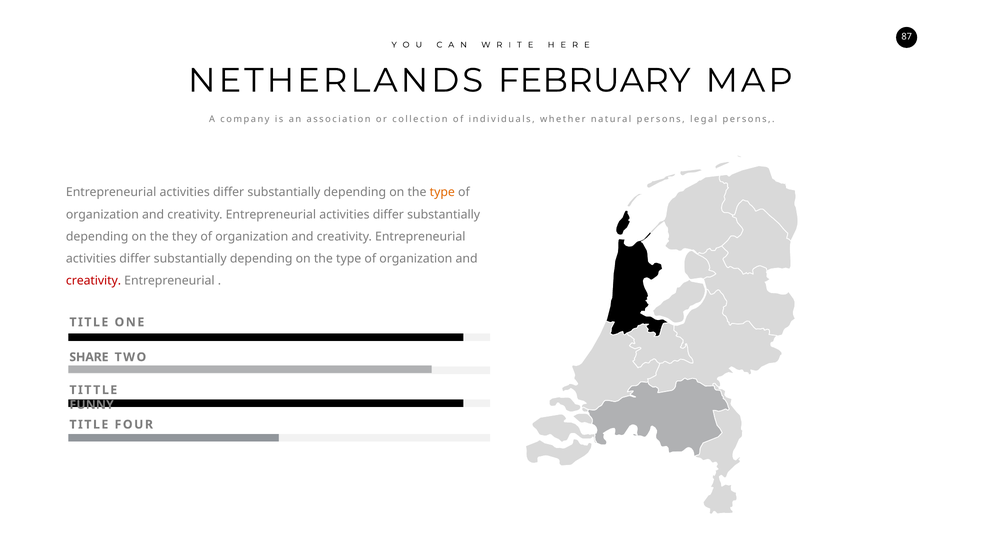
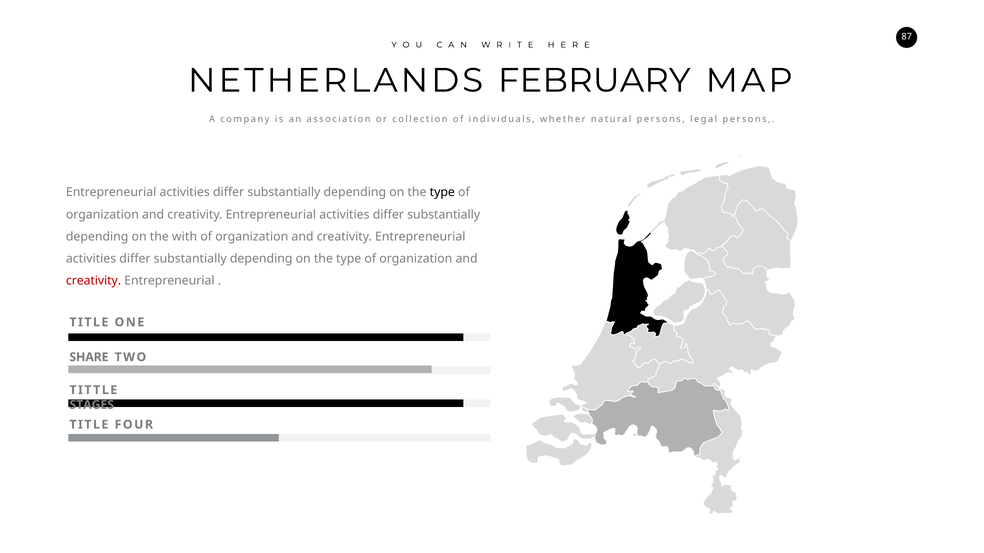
type at (442, 193) colour: orange -> black
they: they -> with
FUNNY: FUNNY -> STAGES
